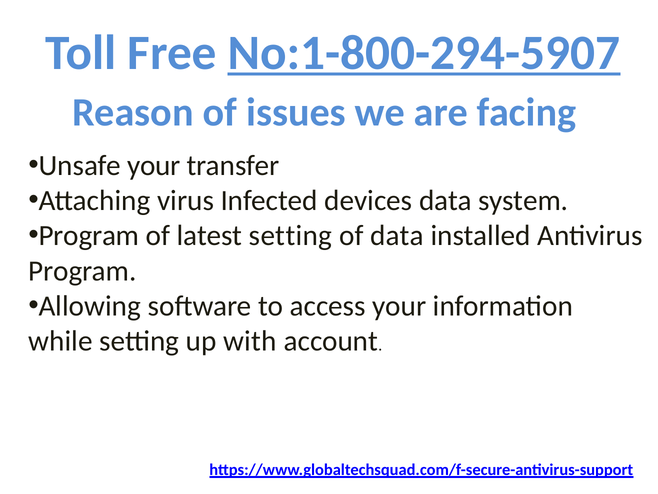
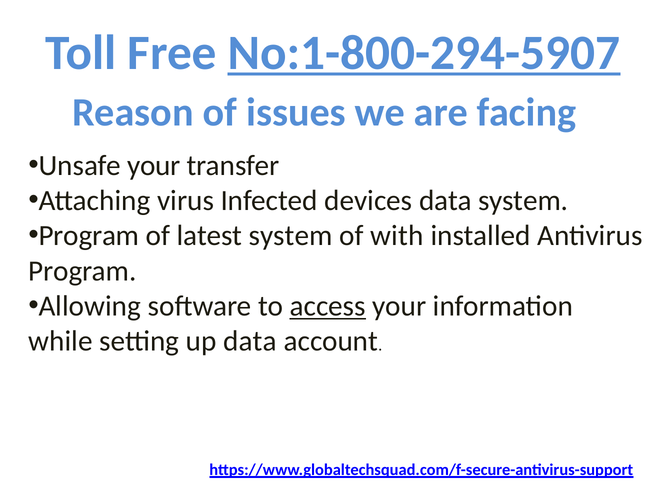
latest setting: setting -> system
of data: data -> with
access underline: none -> present
up with: with -> data
